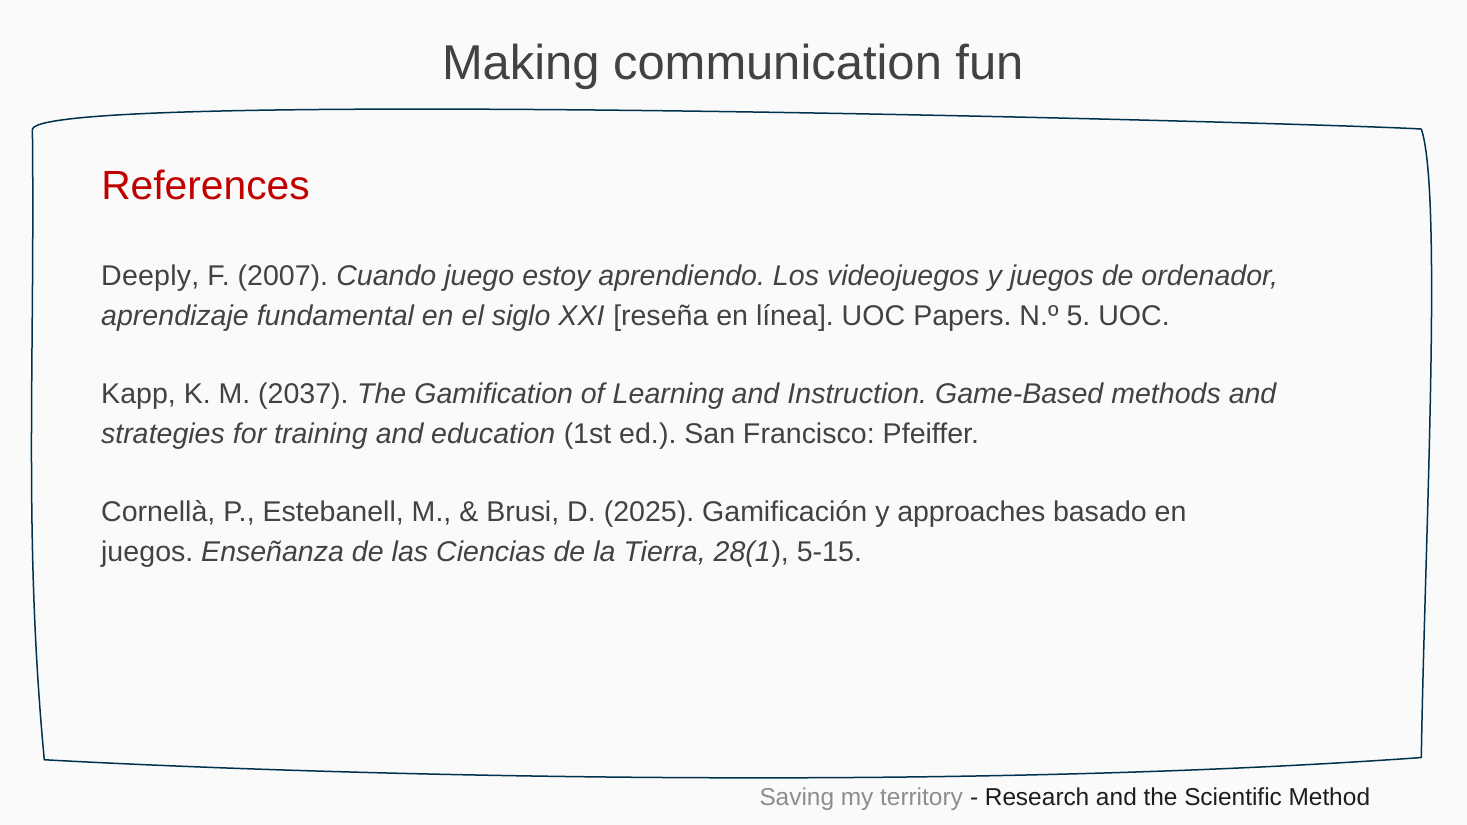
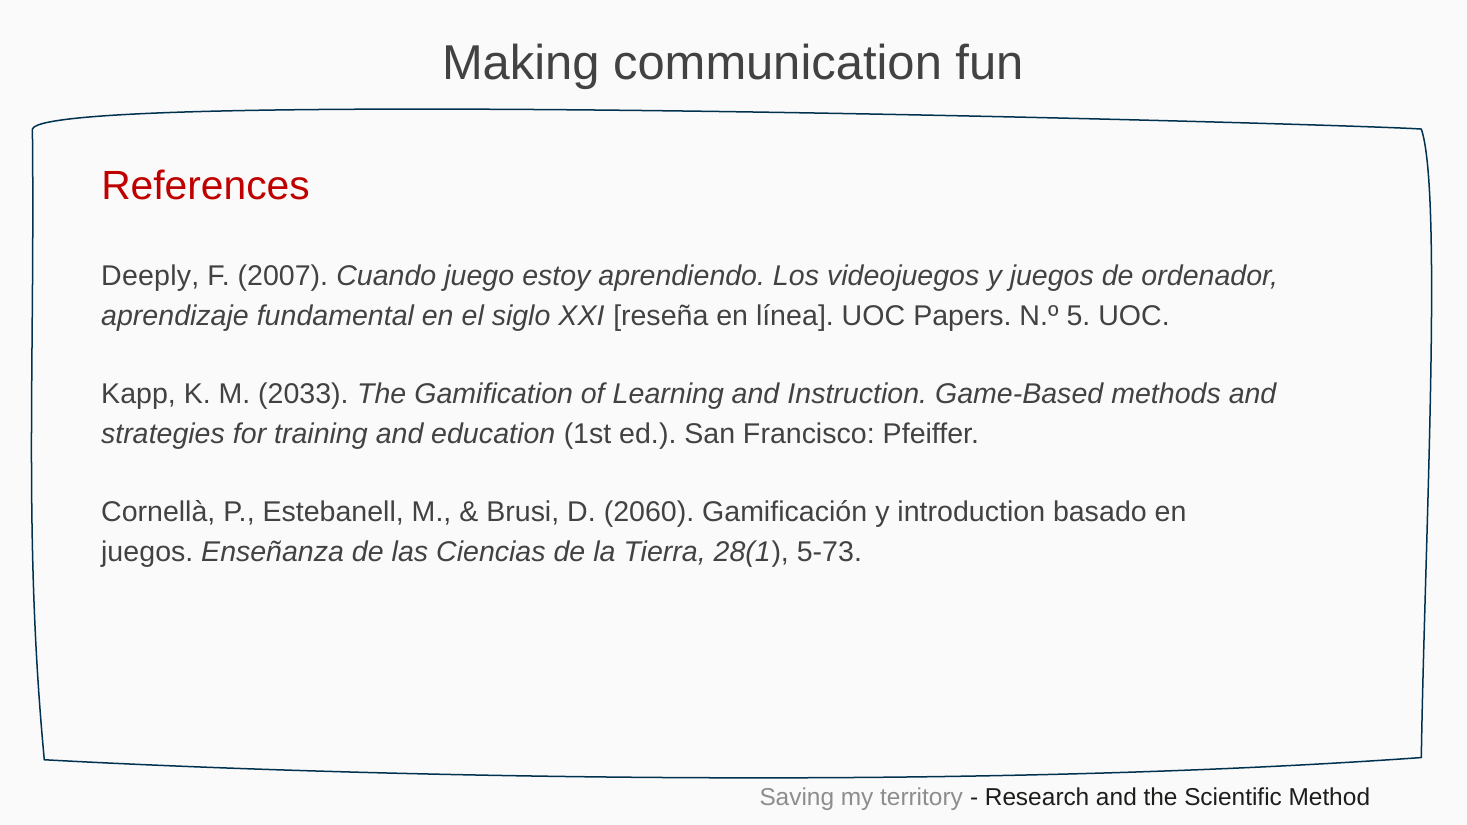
2037: 2037 -> 2033
2025: 2025 -> 2060
approaches: approaches -> introduction
5-15: 5-15 -> 5-73
